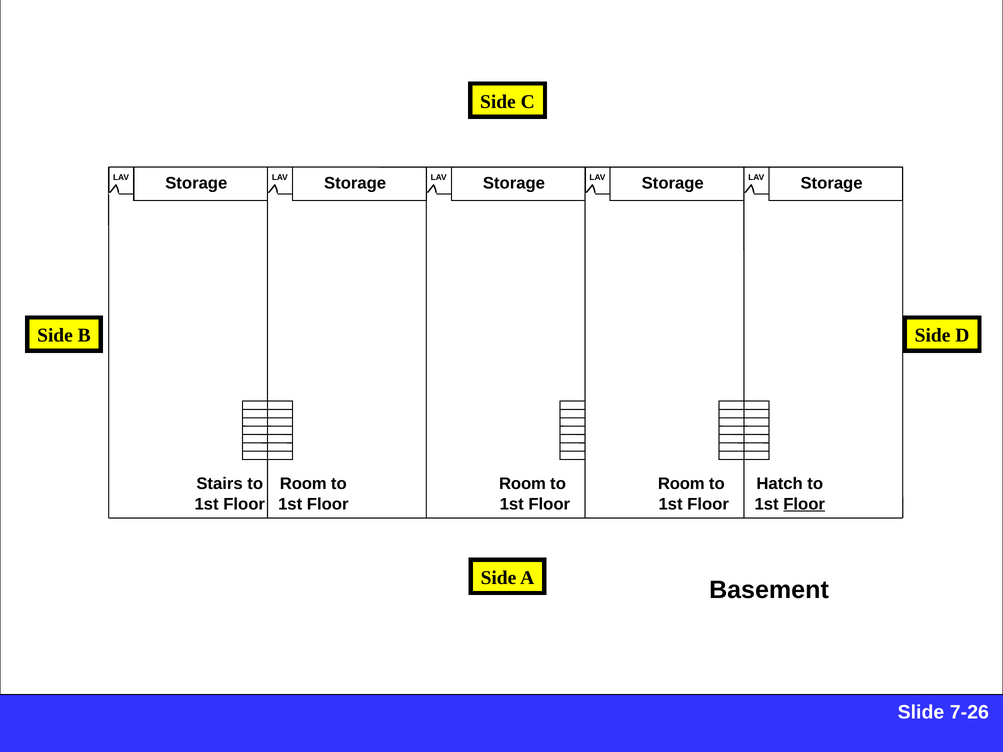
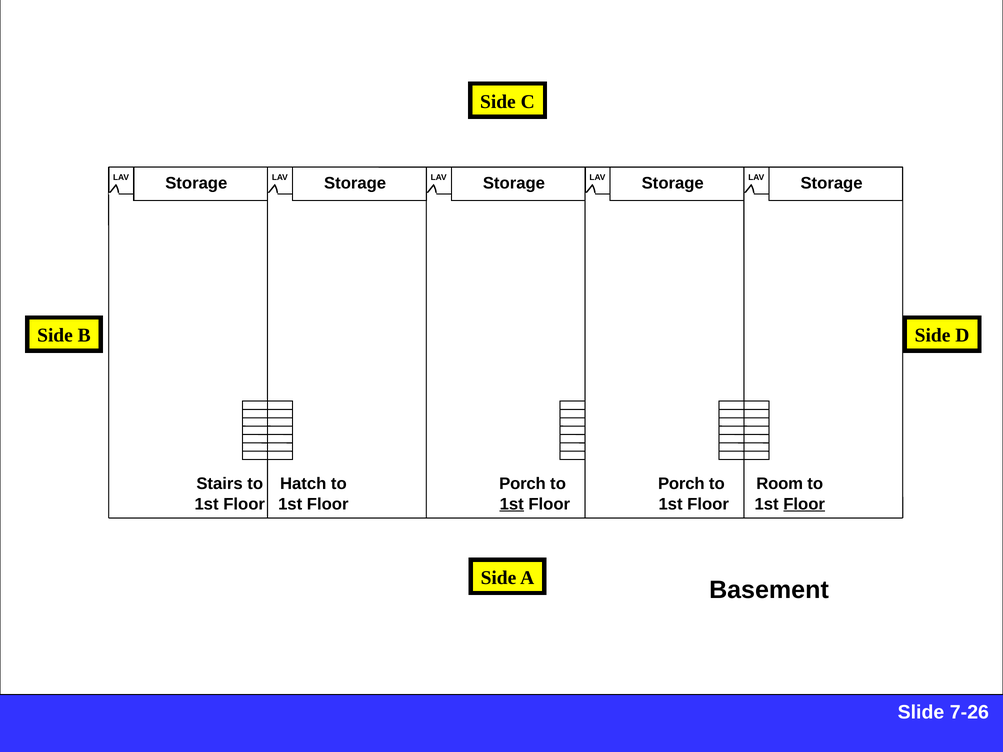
Room at (303, 484): Room -> Hatch
Room at (522, 484): Room -> Porch
Room at (681, 484): Room -> Porch
Hatch: Hatch -> Room
1st at (512, 504) underline: none -> present
